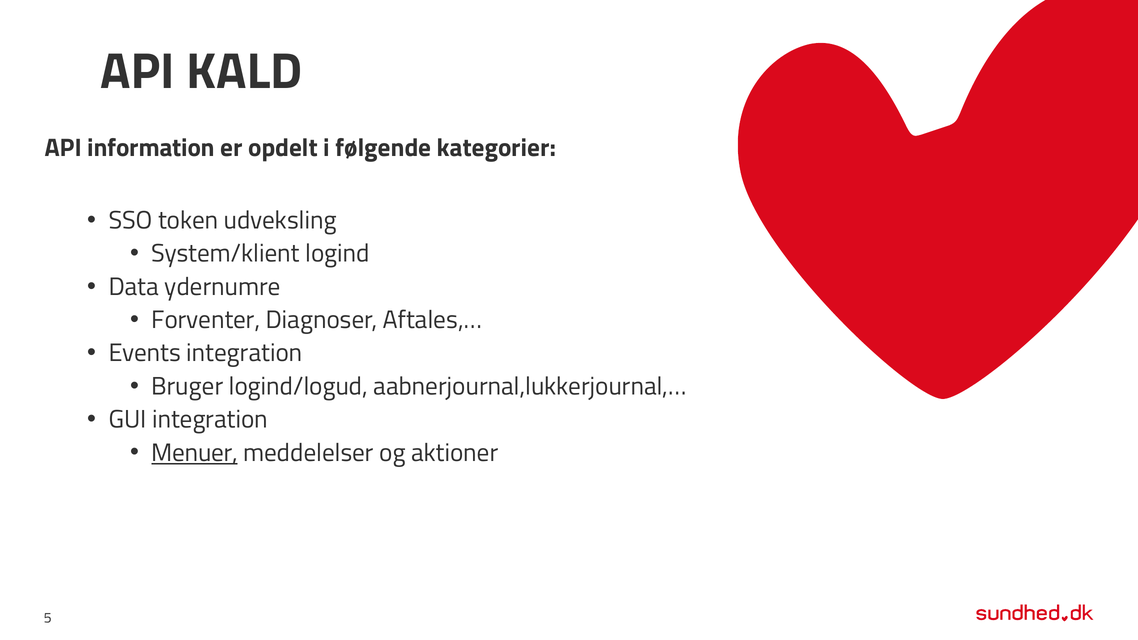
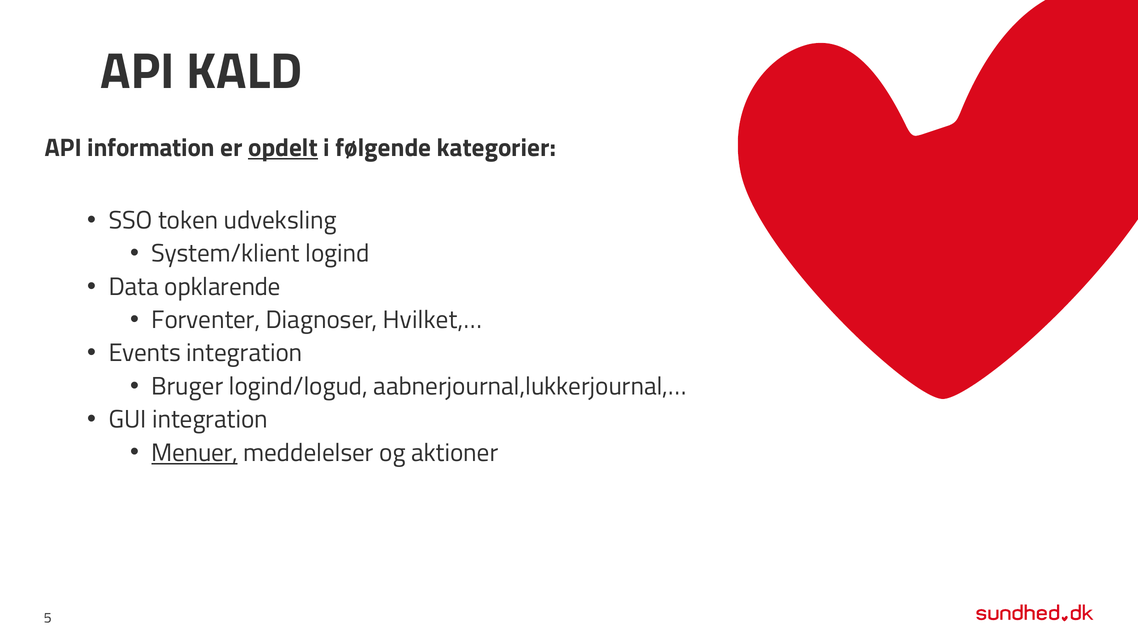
opdelt underline: none -> present
ydernumre: ydernumre -> opklarende
Aftales,…: Aftales,… -> Hvilket,…
